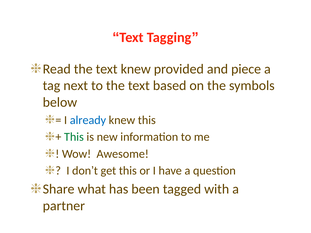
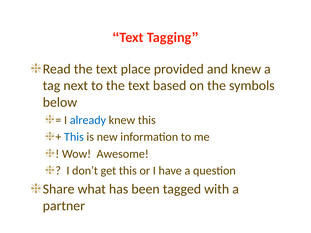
text knew: knew -> place
and piece: piece -> knew
This at (74, 137) colour: green -> blue
